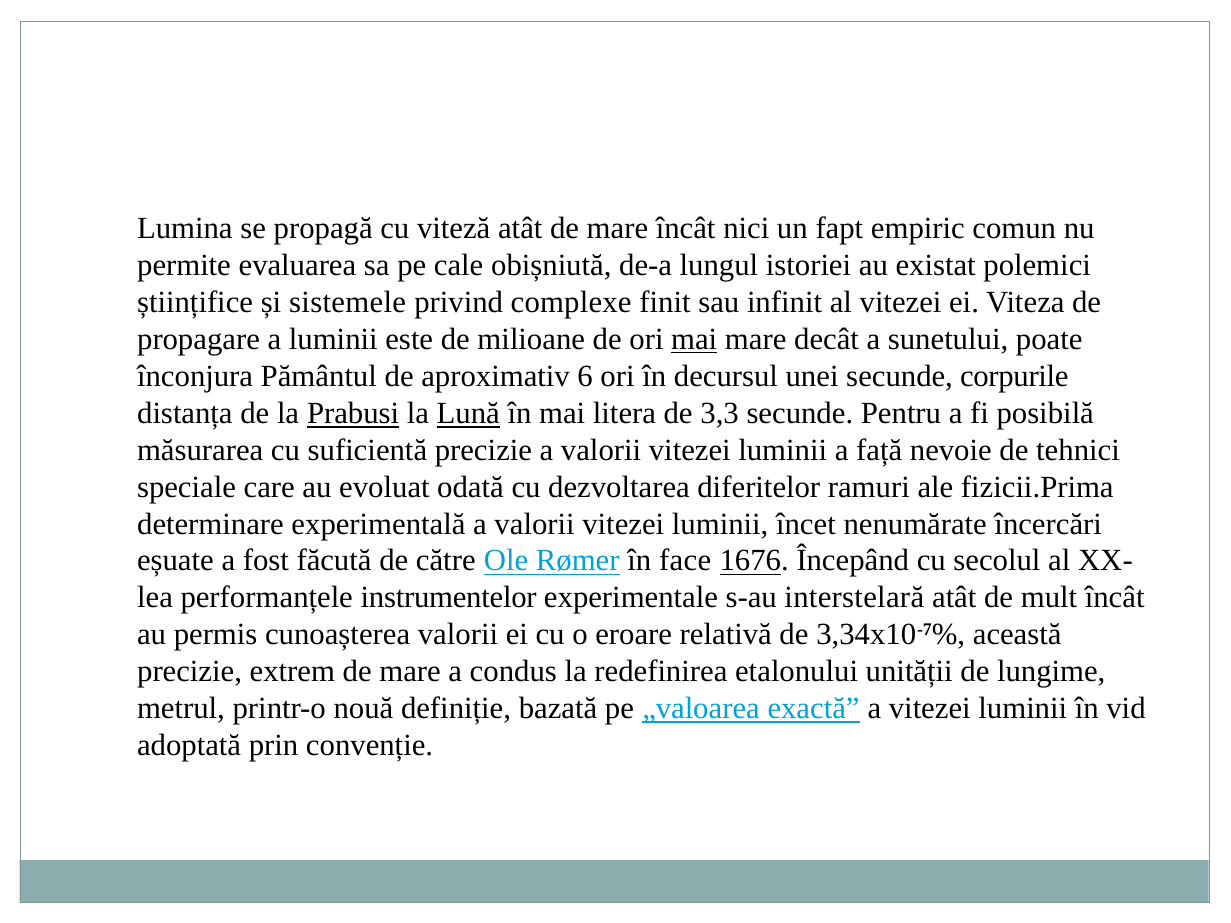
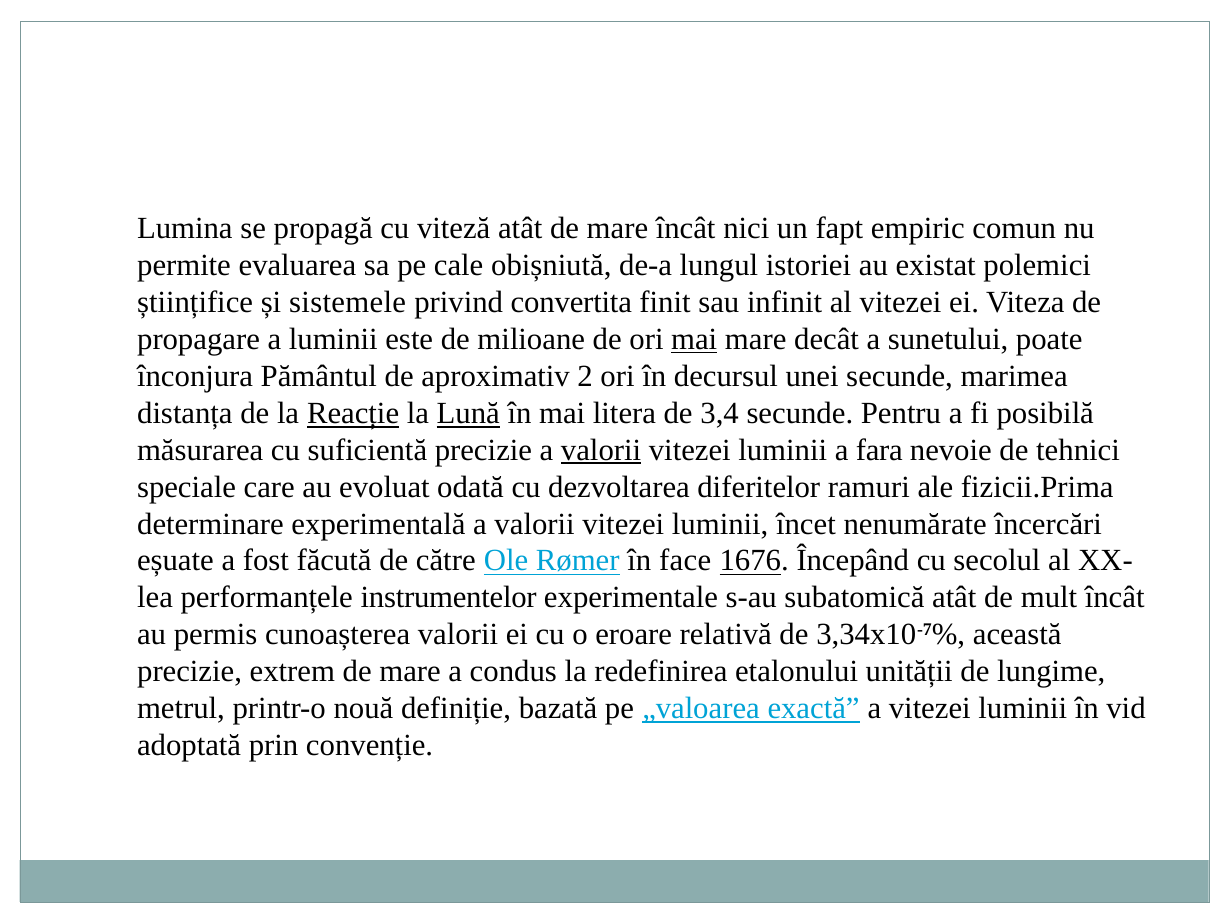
complexe: complexe -> convertita
6: 6 -> 2
corpurile: corpurile -> marimea
Prabusi: Prabusi -> Reacție
3,3: 3,3 -> 3,4
valorii at (601, 450) underline: none -> present
față: față -> fara
interstelară: interstelară -> subatomică
